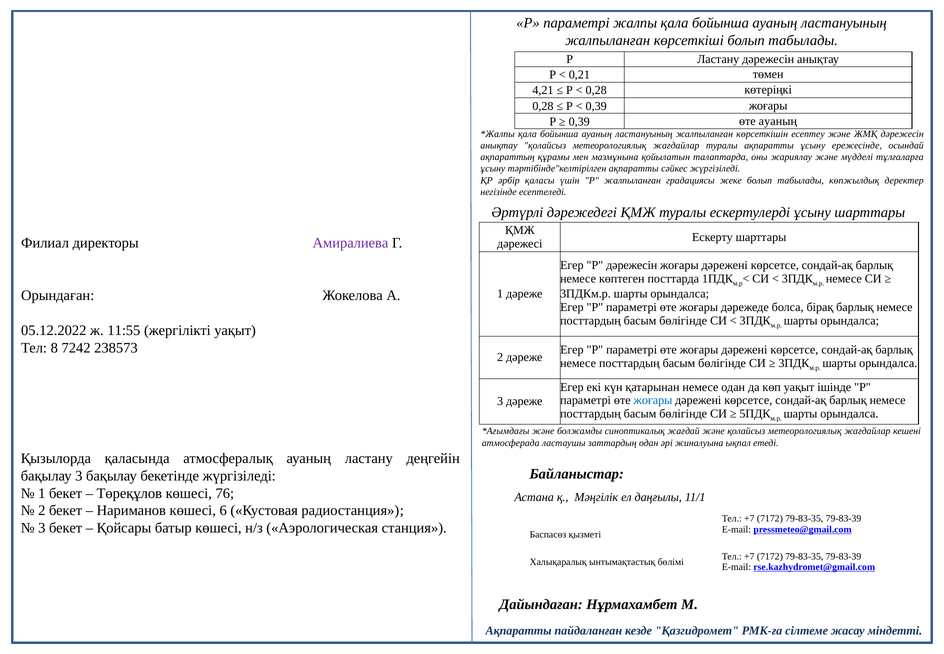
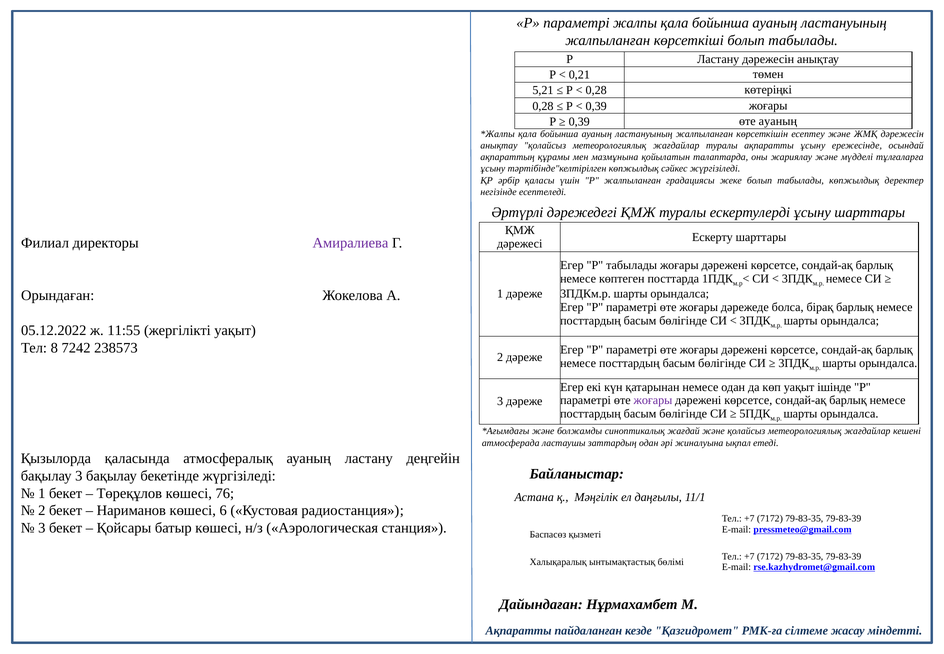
4,21: 4,21 -> 5,21
тәртібінде"келтірілген ақпаратты: ақпаратты -> көпжылдық
Р дәрежесін: дәрежесін -> табылады
жоғары at (653, 400) colour: blue -> purple
